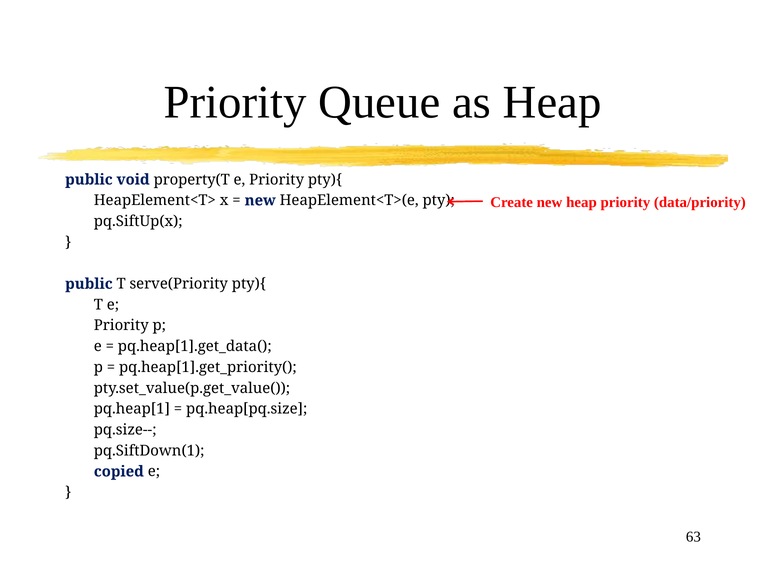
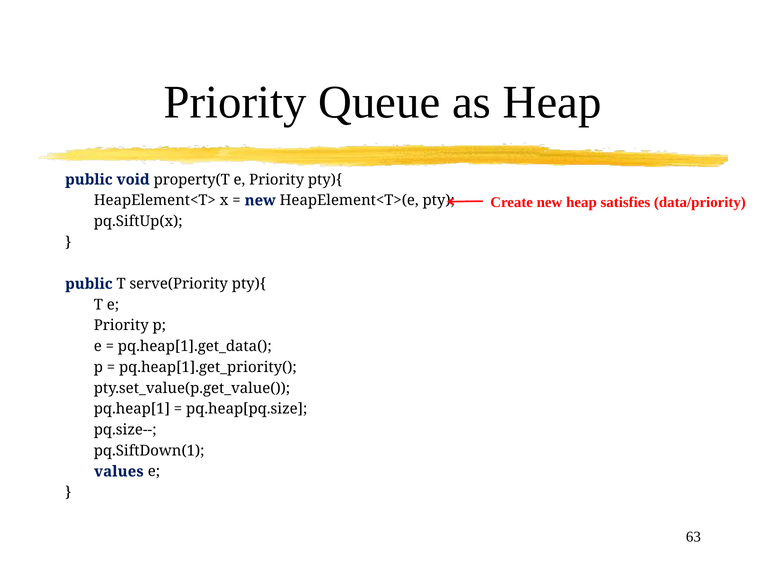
heap priority: priority -> satisfies
copied: copied -> values
